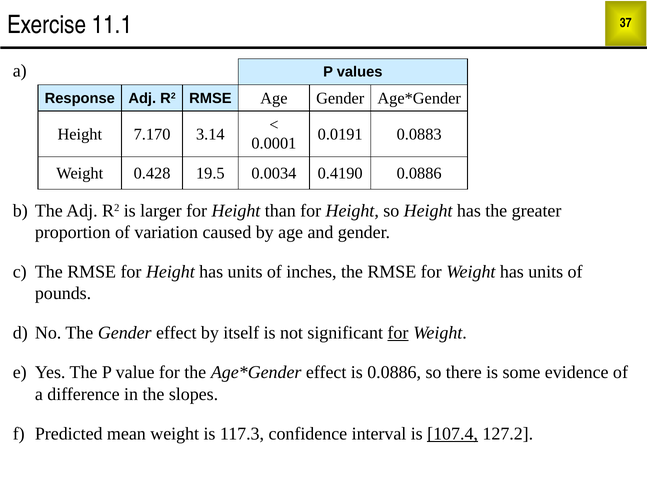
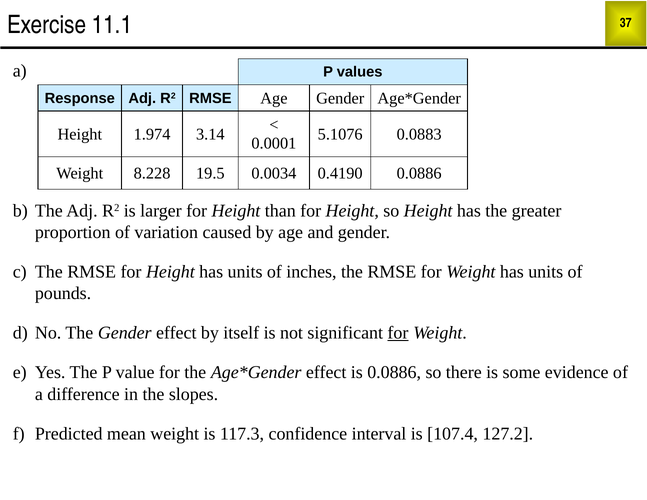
7.170: 7.170 -> 1.974
0.0191: 0.0191 -> 5.1076
0.428: 0.428 -> 8.228
107.4 underline: present -> none
